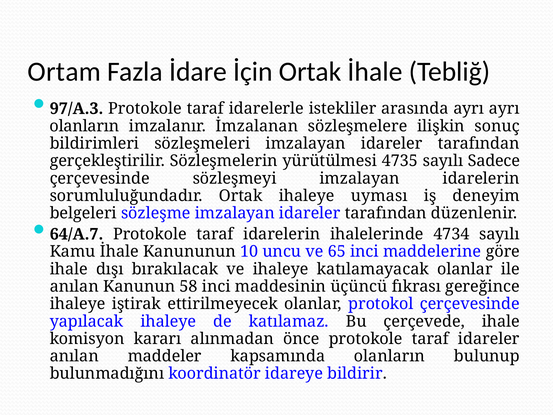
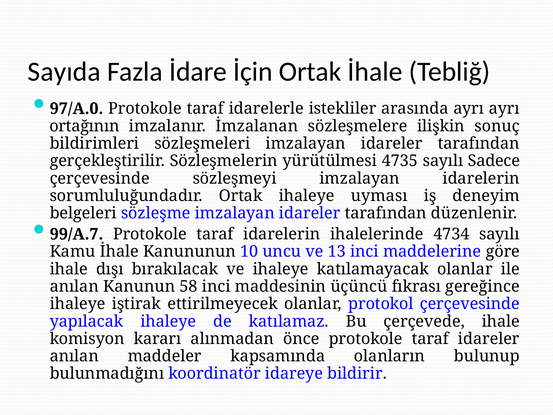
Ortam: Ortam -> Sayıda
97/A.3: 97/A.3 -> 97/A.0
olanların at (85, 126): olanların -> ortağının
64/A.7: 64/A.7 -> 99/A.7
65: 65 -> 13
